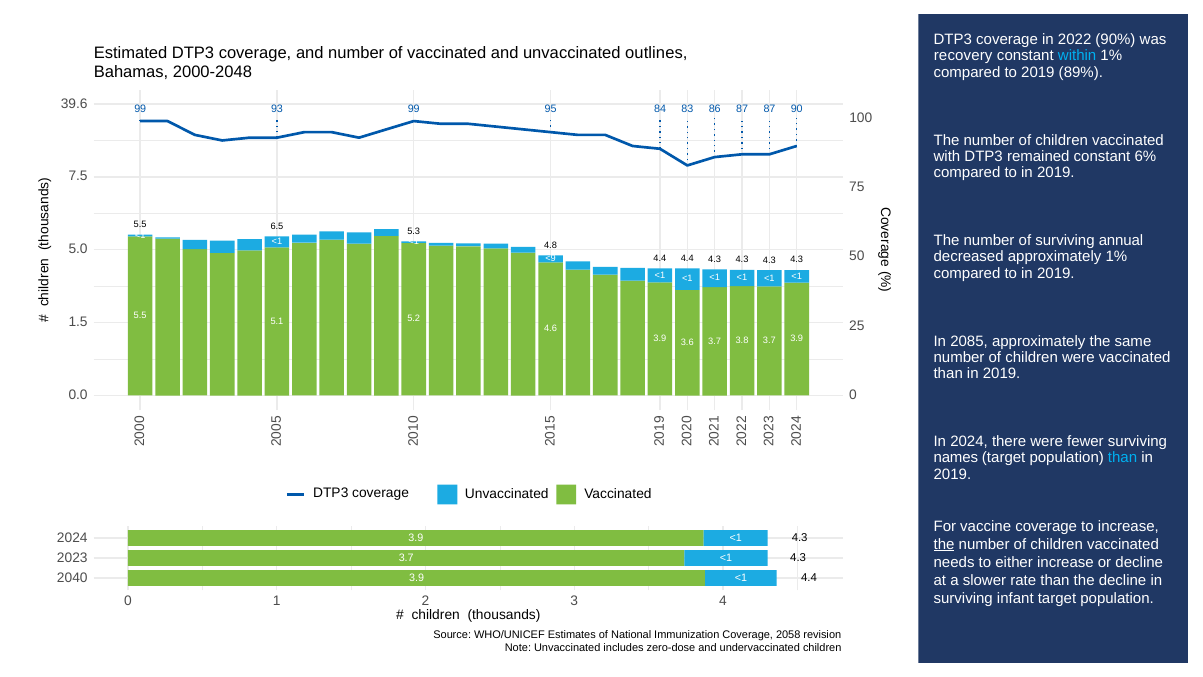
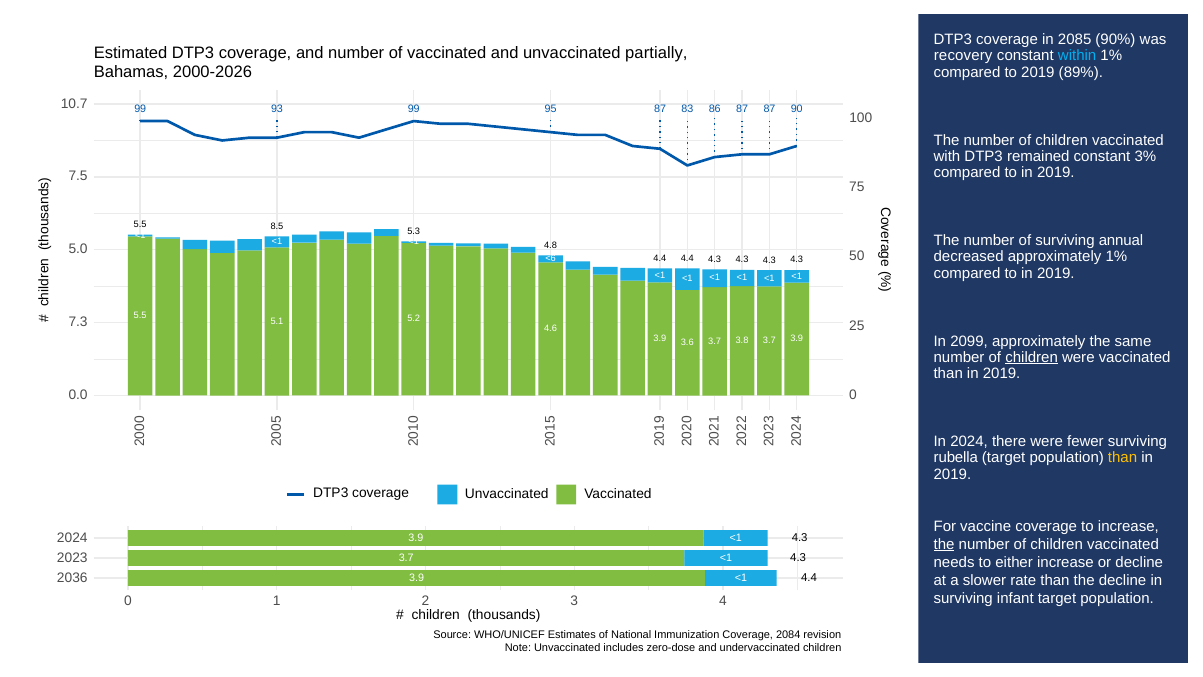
2022: 2022 -> 2085
outlines: outlines -> partially
2000-2048: 2000-2048 -> 2000-2026
39.6: 39.6 -> 10.7
95 84: 84 -> 87
6%: 6% -> 3%
6.5: 6.5 -> 8.5
<9: <9 -> <6
1.5: 1.5 -> 7.3
2085: 2085 -> 2099
children at (1032, 357) underline: none -> present
names: names -> rubella
than at (1123, 458) colour: light blue -> yellow
2040: 2040 -> 2036
2058: 2058 -> 2084
